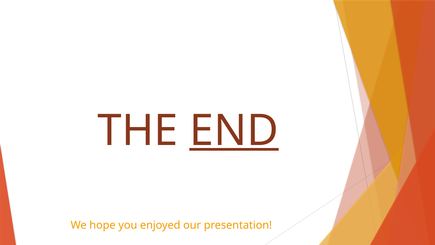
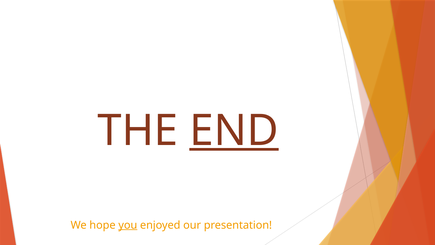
you underline: none -> present
